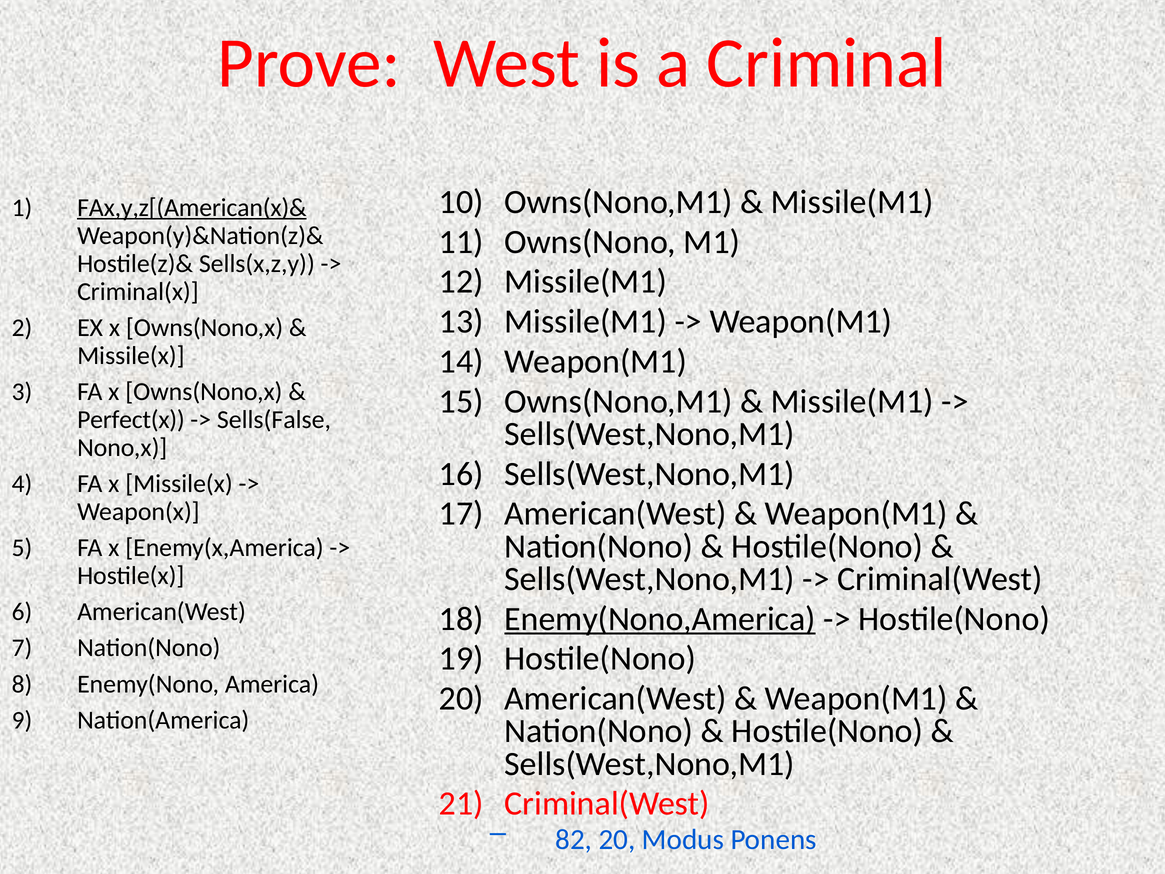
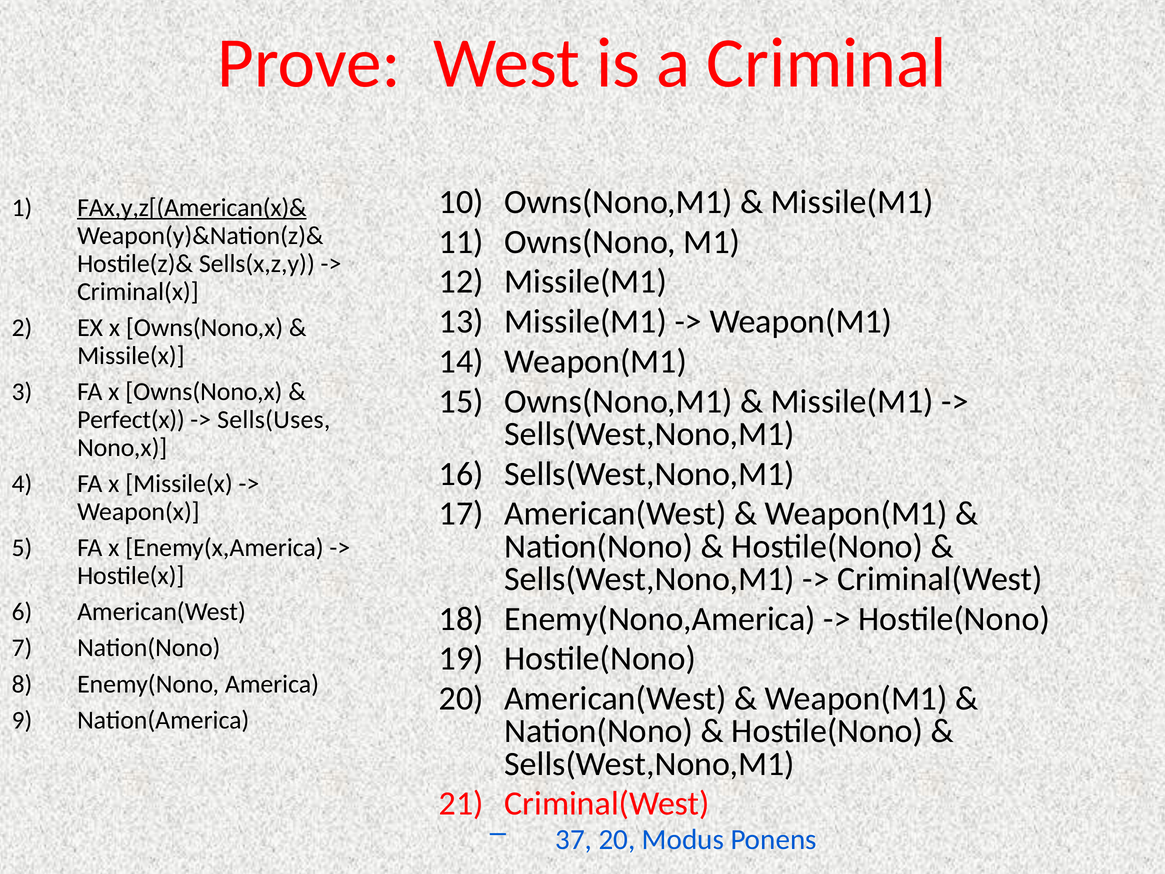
Sells(False: Sells(False -> Sells(Uses
Enemy(Nono,America underline: present -> none
82: 82 -> 37
